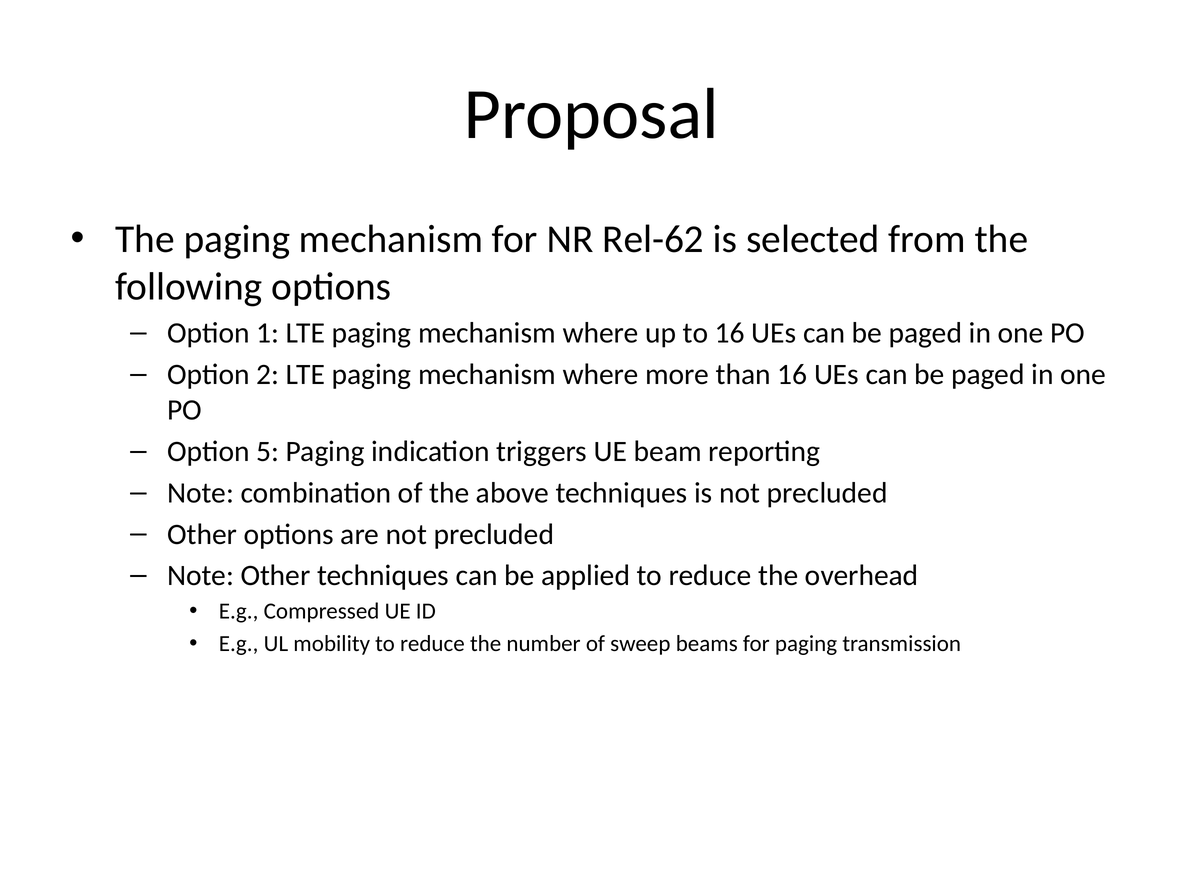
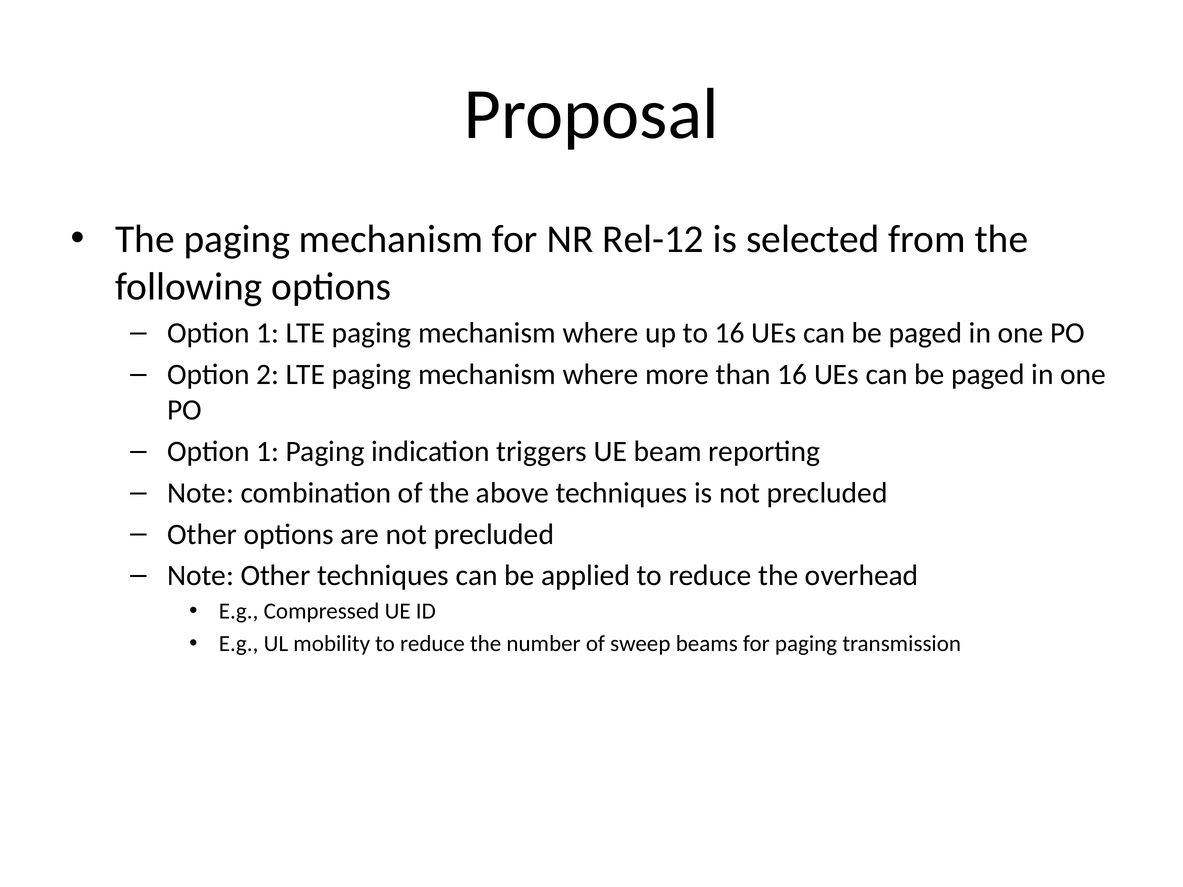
Rel-62: Rel-62 -> Rel-12
5 at (268, 452): 5 -> 1
